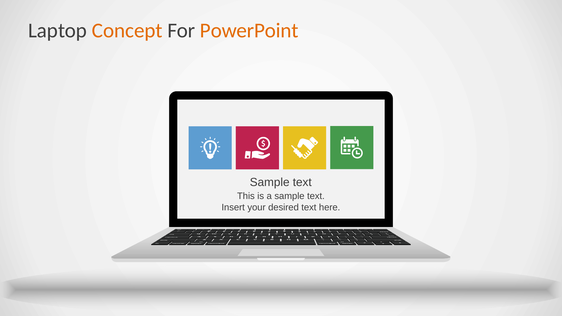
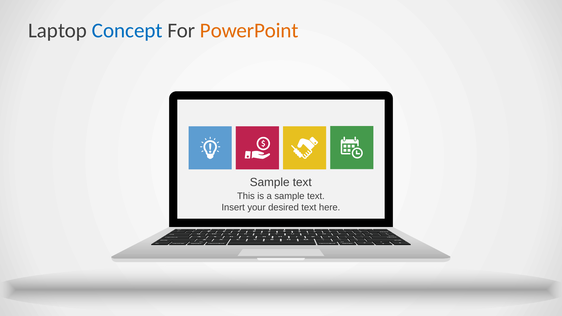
Concept colour: orange -> blue
